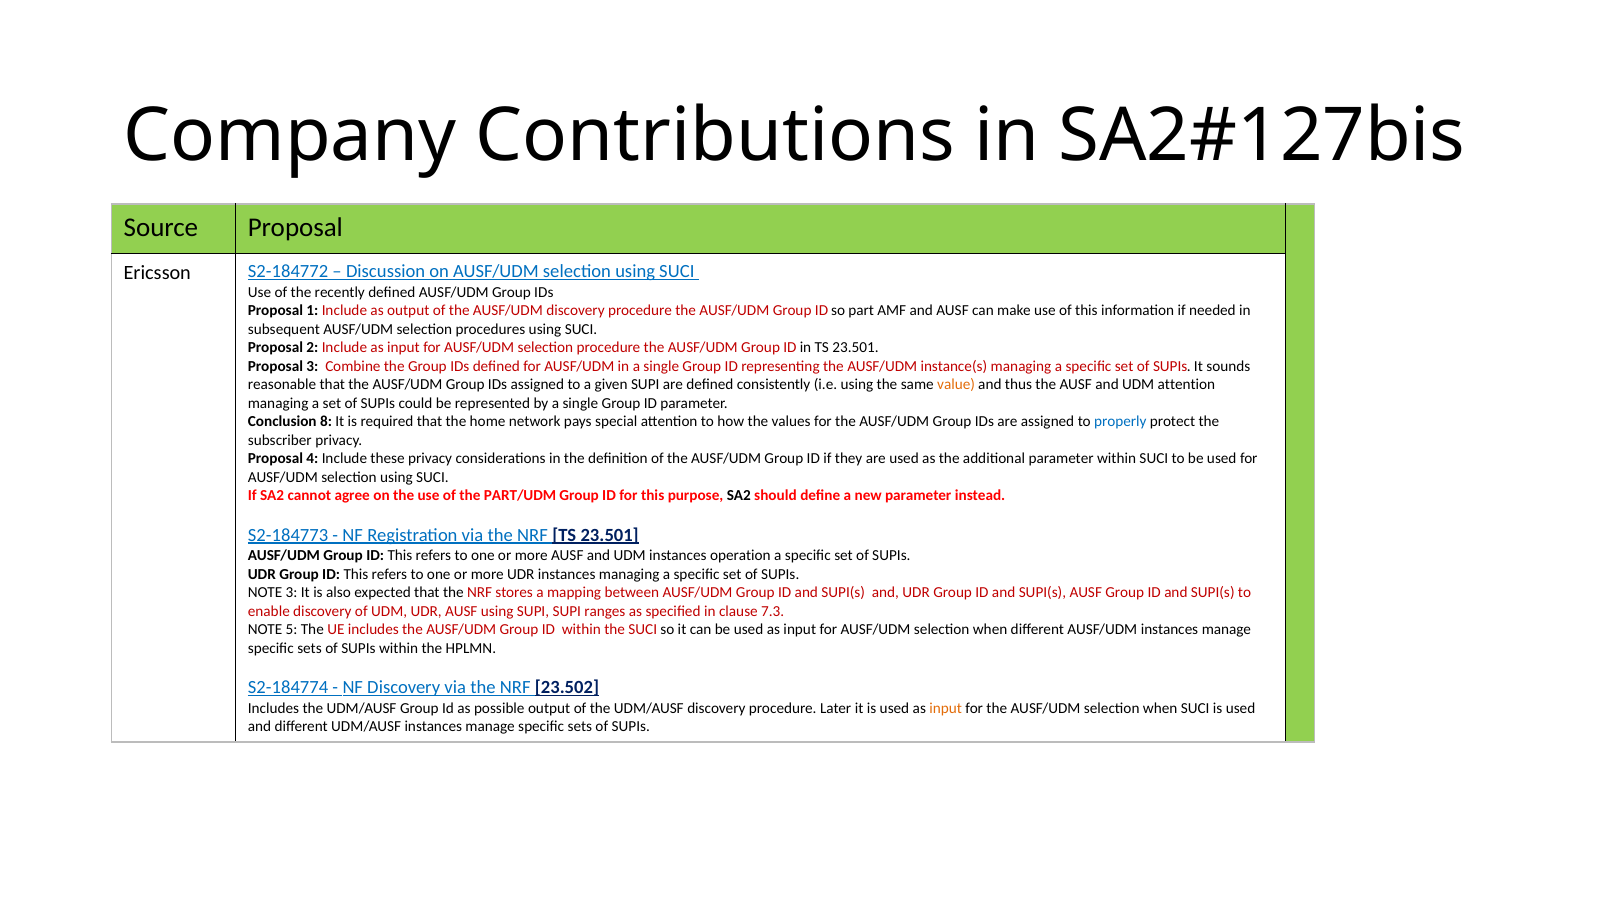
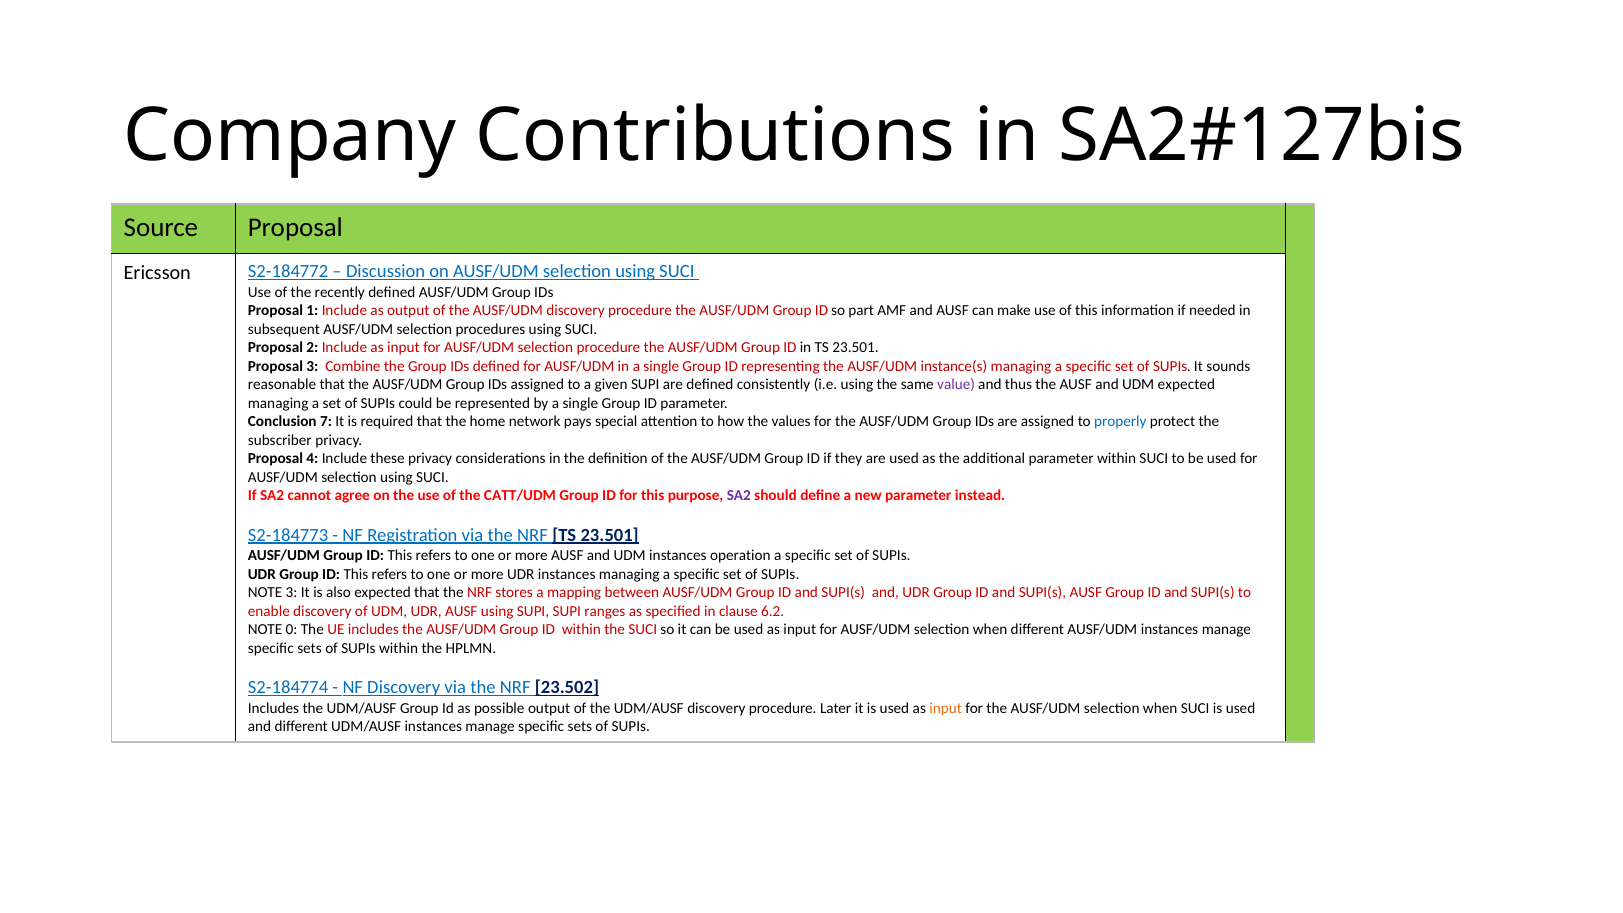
value colour: orange -> purple
UDM attention: attention -> expected
8: 8 -> 7
PART/UDM: PART/UDM -> CATT/UDM
SA2 at (739, 496) colour: black -> purple
7.3: 7.3 -> 6.2
5: 5 -> 0
